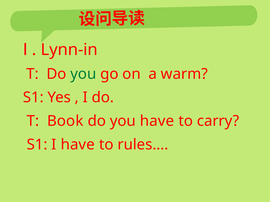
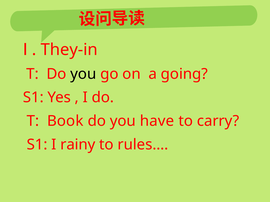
Lynn-in: Lynn-in -> They-in
you at (83, 74) colour: green -> black
warm: warm -> going
I have: have -> rainy
